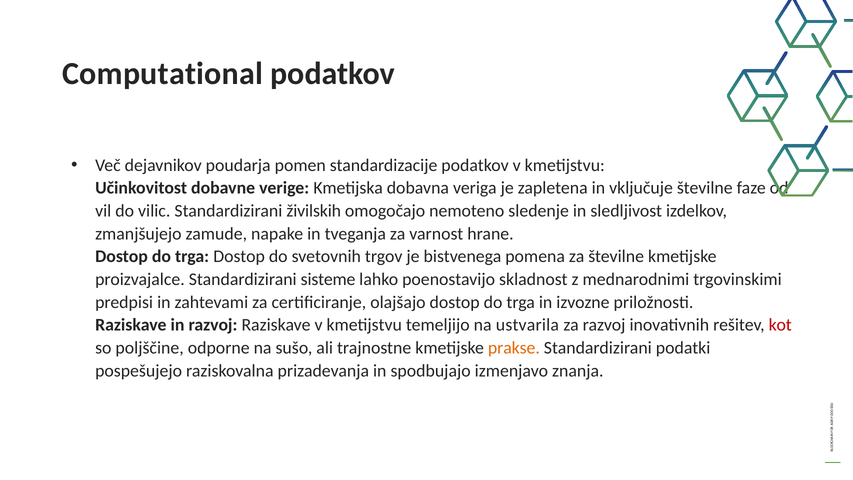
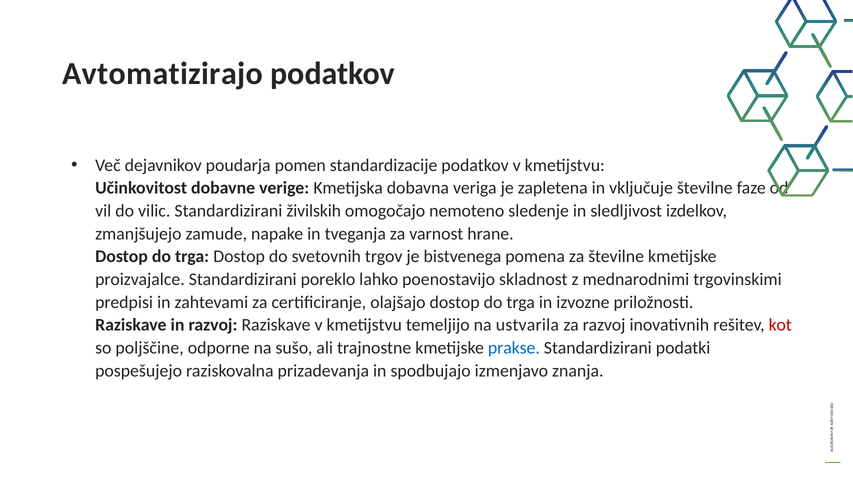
Computational: Computational -> Avtomatizirajo
sisteme: sisteme -> poreklo
prakse colour: orange -> blue
